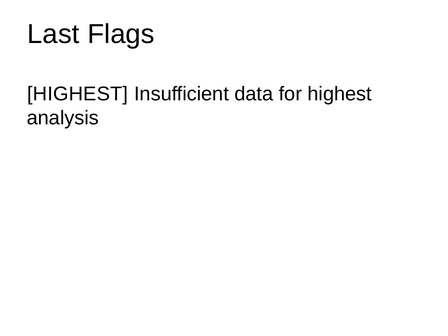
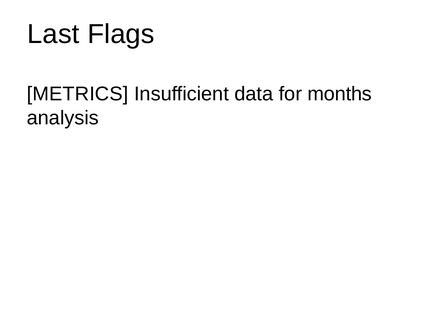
HIGHEST at (78, 94): HIGHEST -> METRICS
for highest: highest -> months
